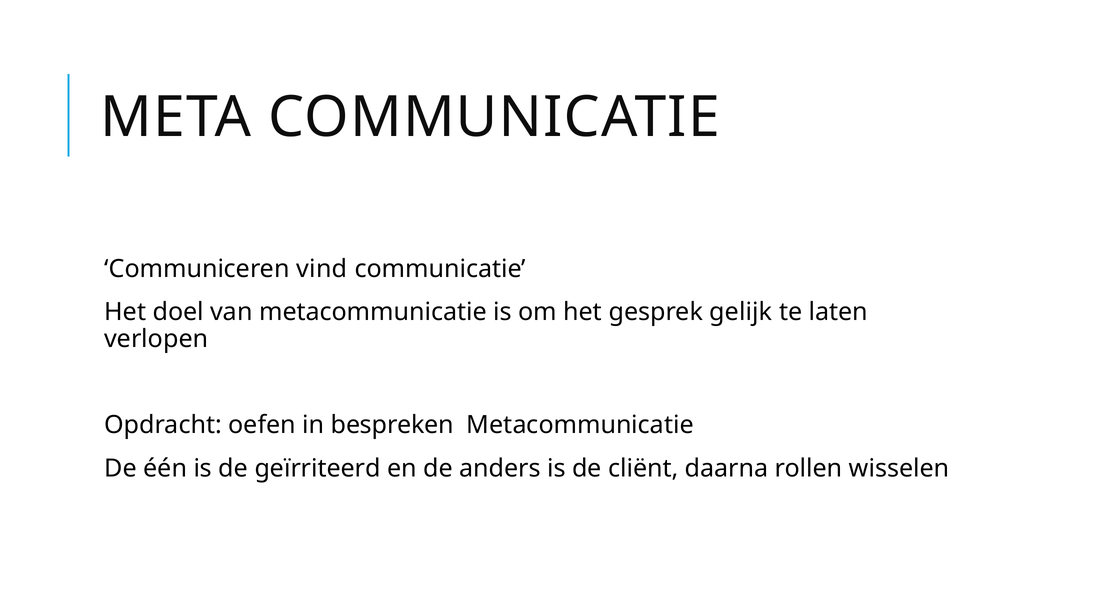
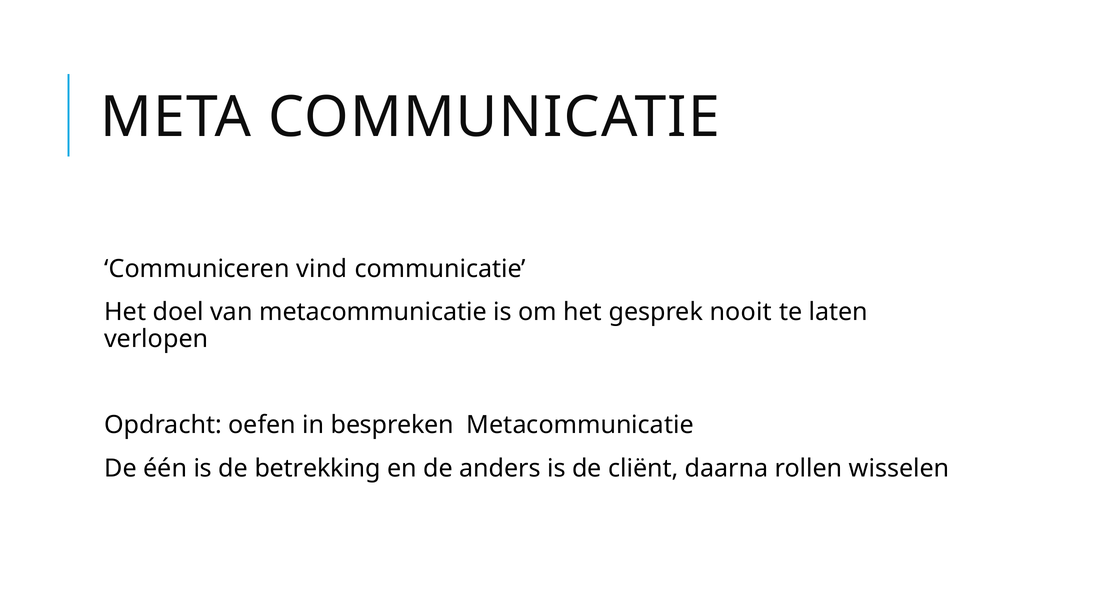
gelijk: gelijk -> nooit
geïrriteerd: geïrriteerd -> betrekking
